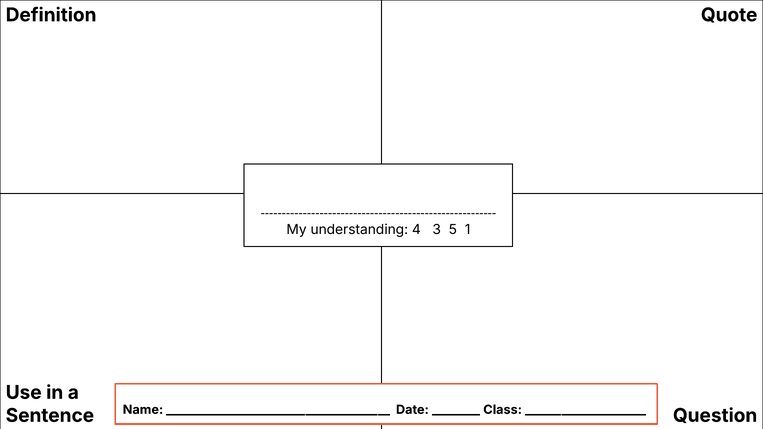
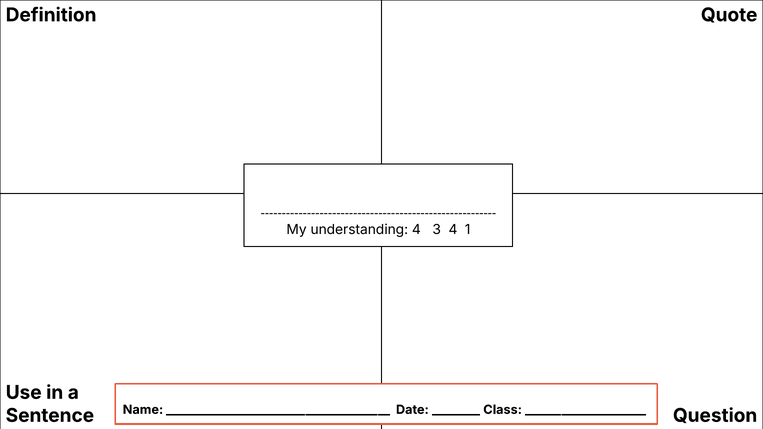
3 5: 5 -> 4
